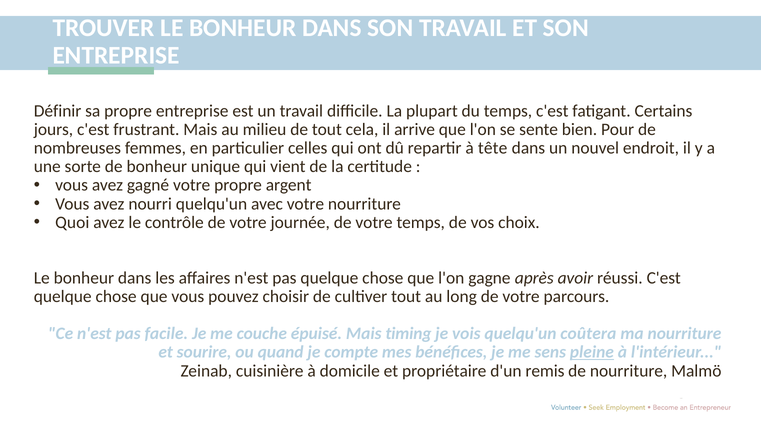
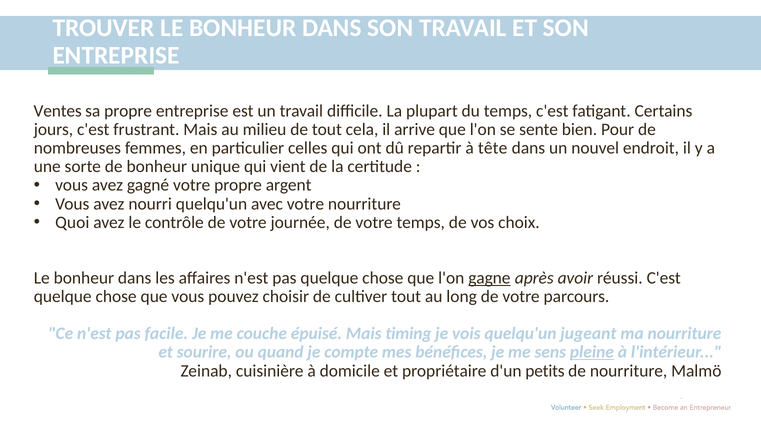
Définir: Définir -> Ventes
gagne underline: none -> present
coûtera: coûtera -> jugeant
remis: remis -> petits
